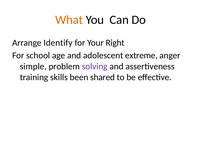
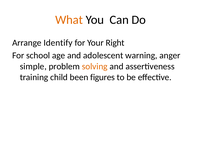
extreme: extreme -> warning
solving colour: purple -> orange
skills: skills -> child
shared: shared -> figures
